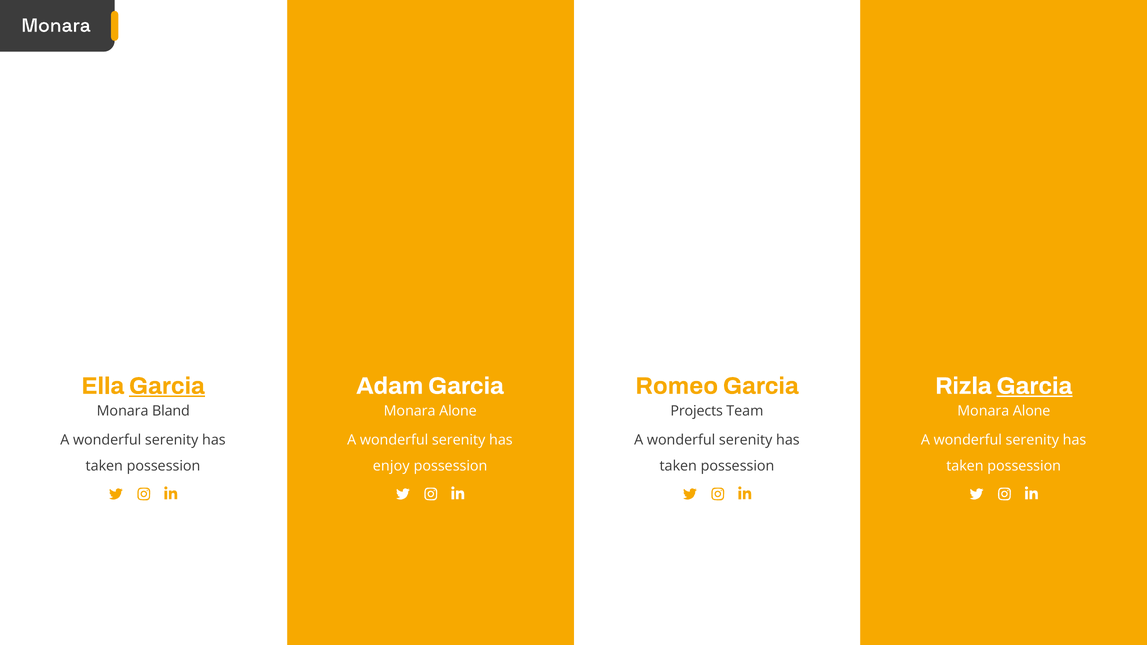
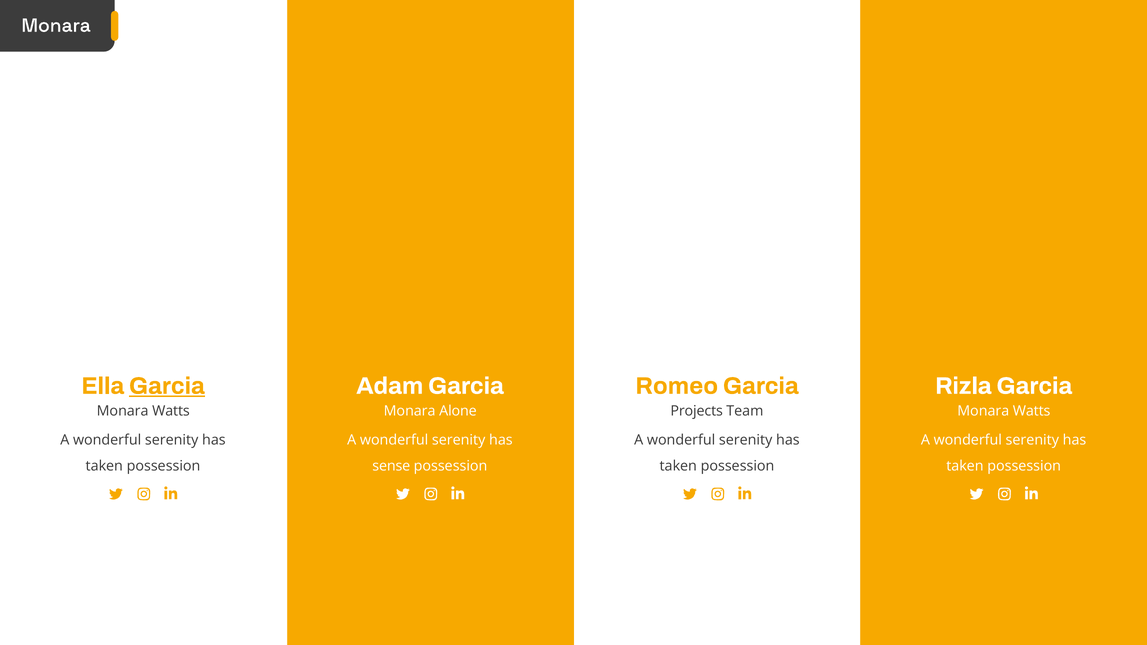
Garcia at (1034, 386) underline: present -> none
Bland at (171, 411): Bland -> Watts
Alone at (1032, 411): Alone -> Watts
enjoy: enjoy -> sense
